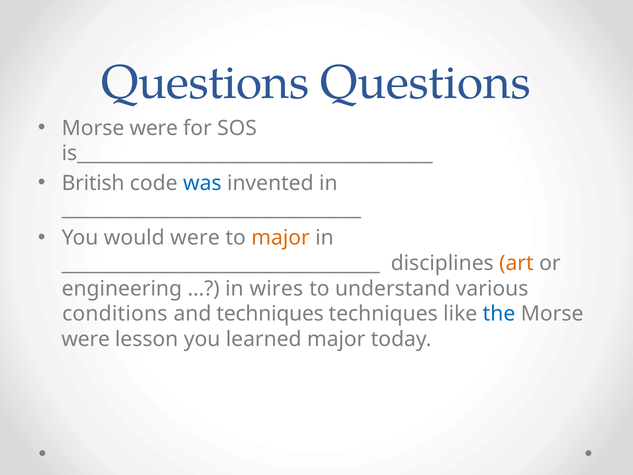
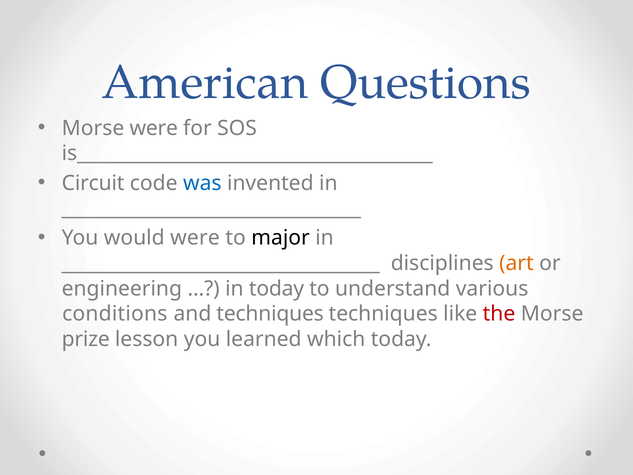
Questions at (205, 82): Questions -> American
British: British -> Circuit
major at (281, 238) colour: orange -> black
in wires: wires -> today
the colour: blue -> red
were at (86, 339): were -> prize
learned major: major -> which
